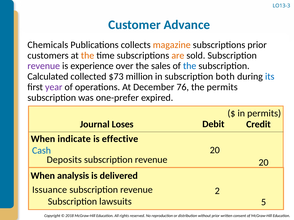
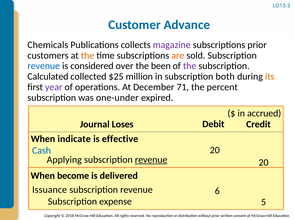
magazine colour: orange -> purple
revenue at (44, 66) colour: purple -> blue
experience: experience -> considered
sales: sales -> been
the at (190, 66) colour: blue -> purple
$73: $73 -> $25
its colour: blue -> orange
76: 76 -> 71
the permits: permits -> percent
one-prefer: one-prefer -> one-under
in permits: permits -> accrued
Deposits: Deposits -> Applying
revenue at (151, 160) underline: none -> present
analysis: analysis -> become
2: 2 -> 6
lawsuits: lawsuits -> expense
